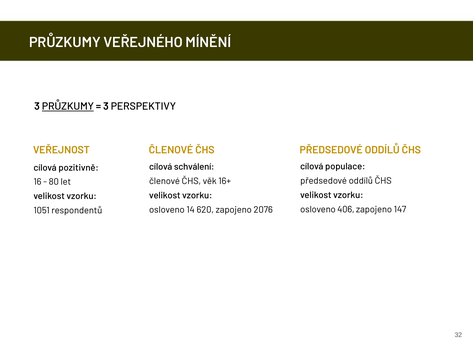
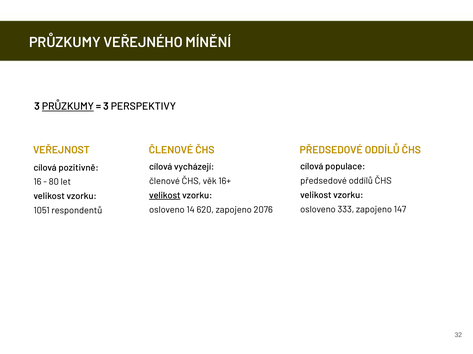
schválení: schválení -> vycházejí
velikost at (165, 196) underline: none -> present
406: 406 -> 333
